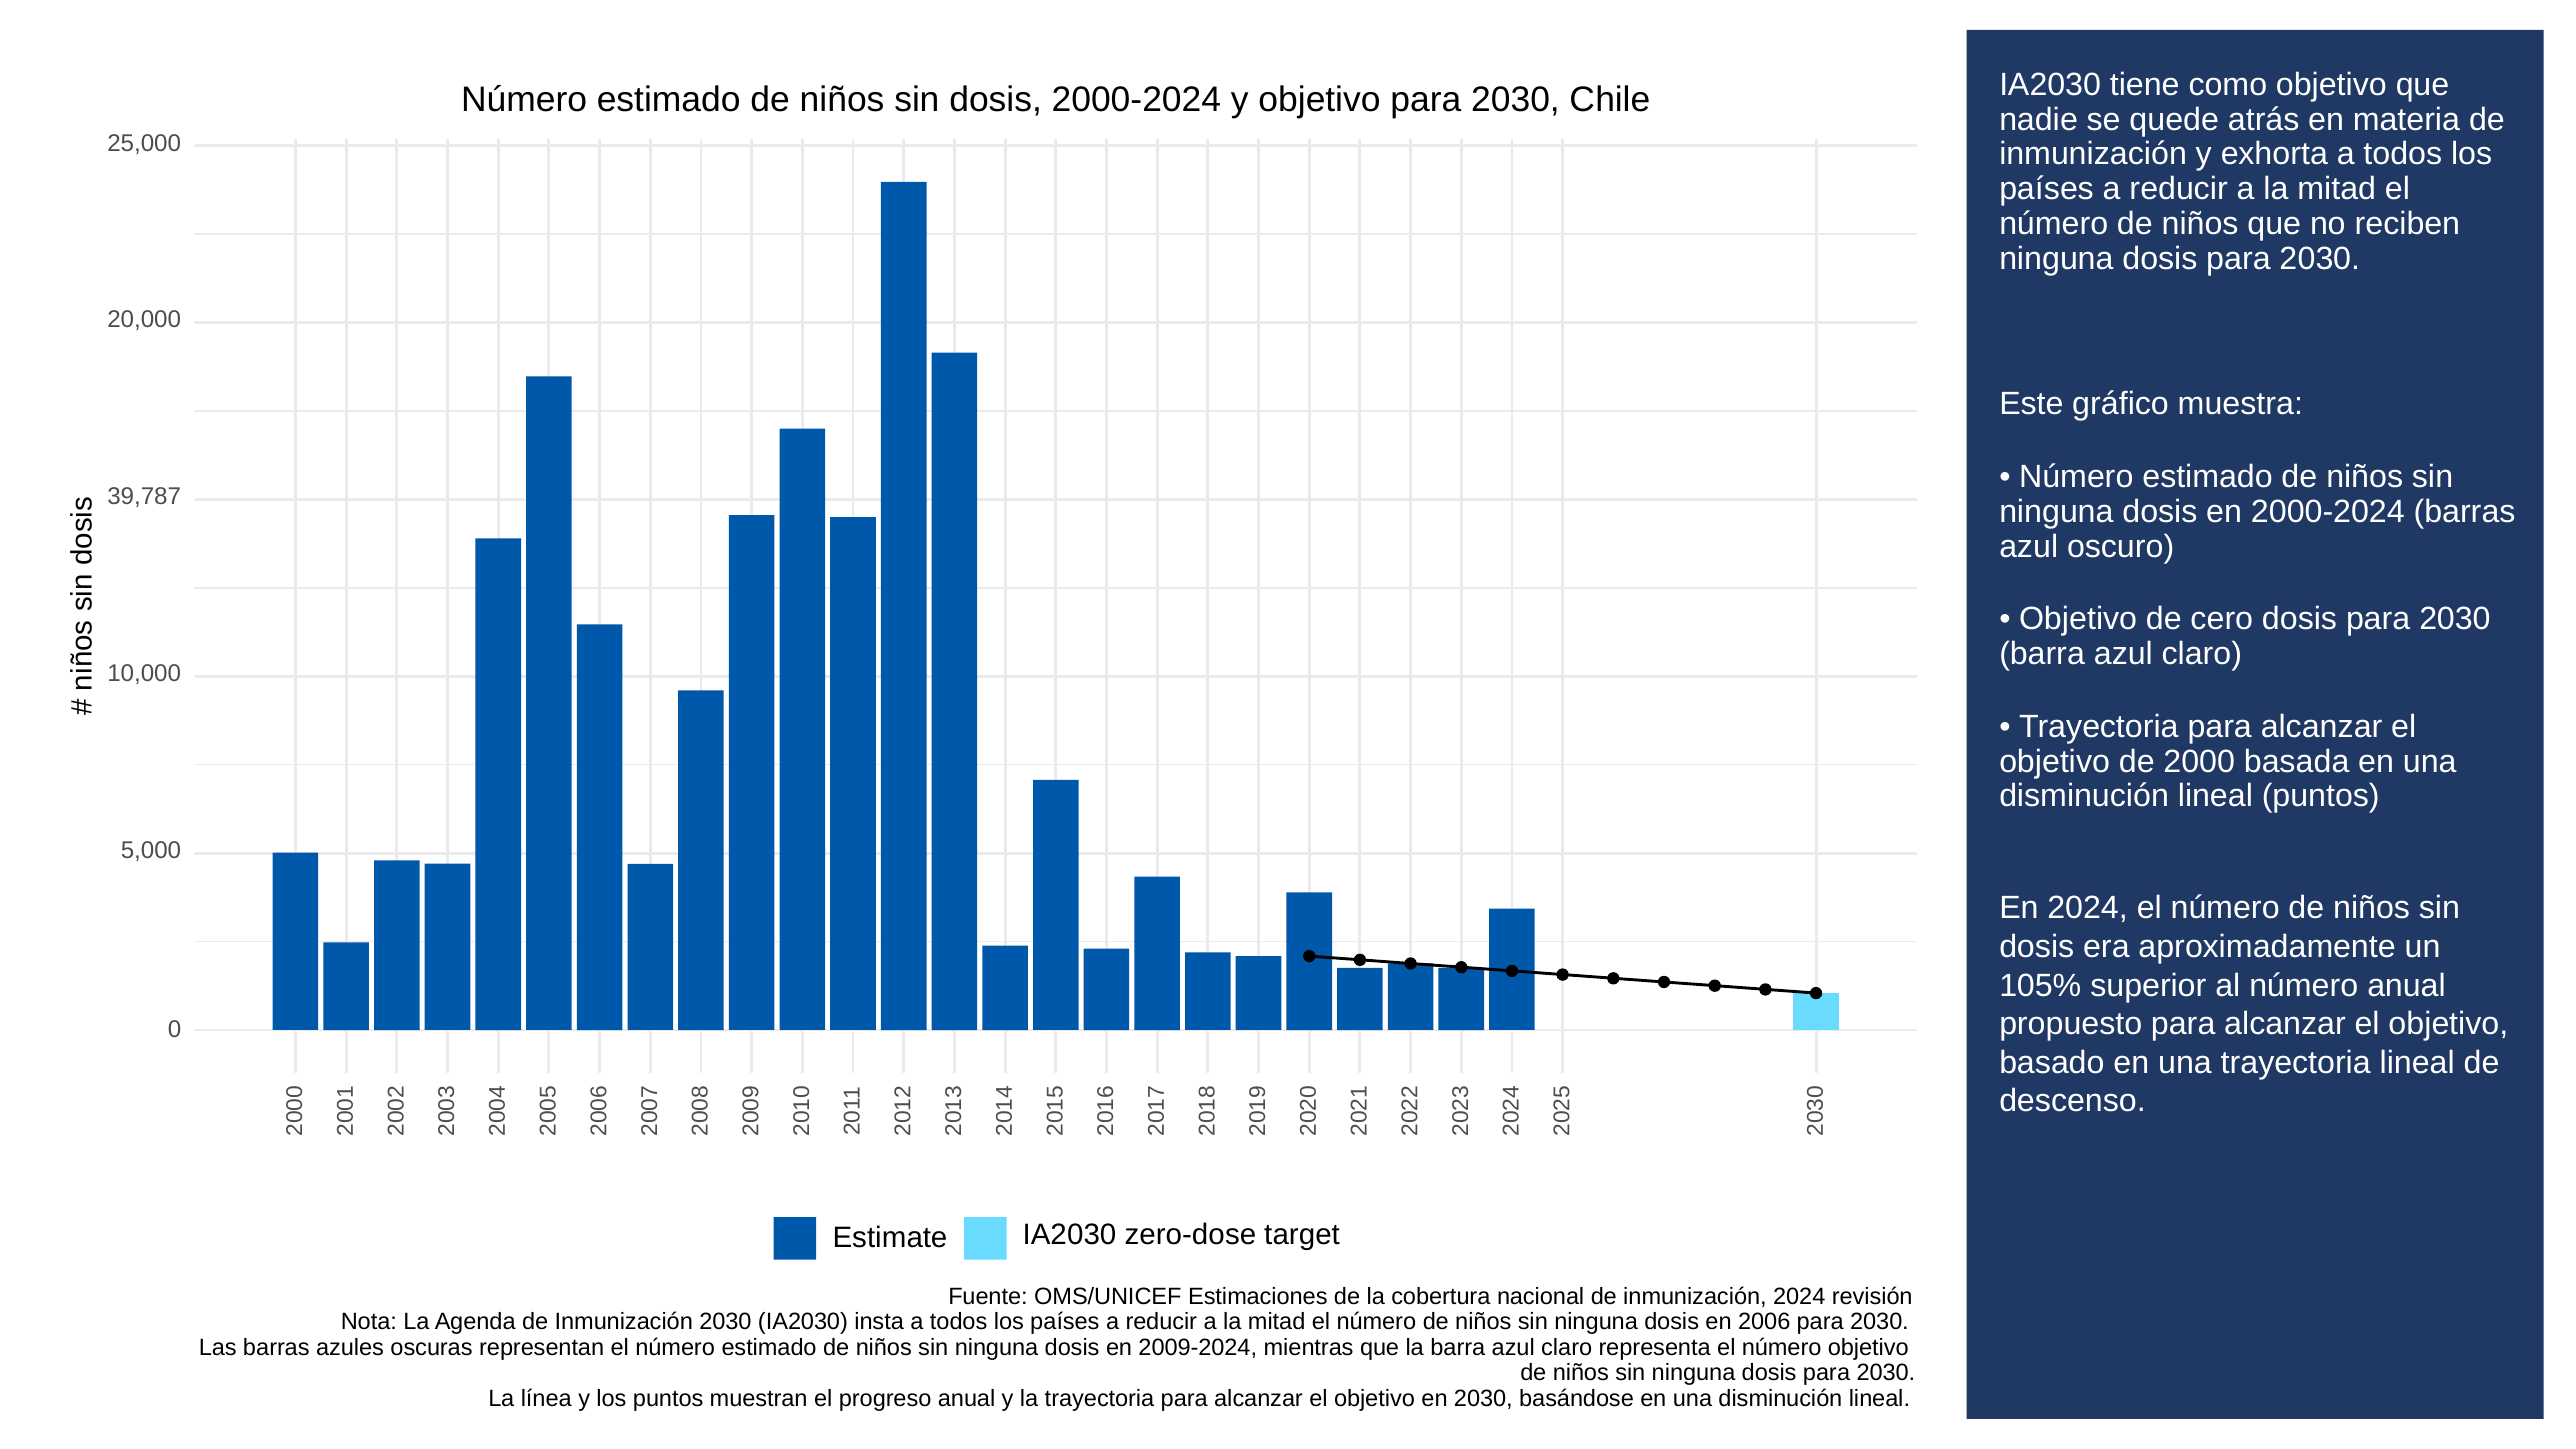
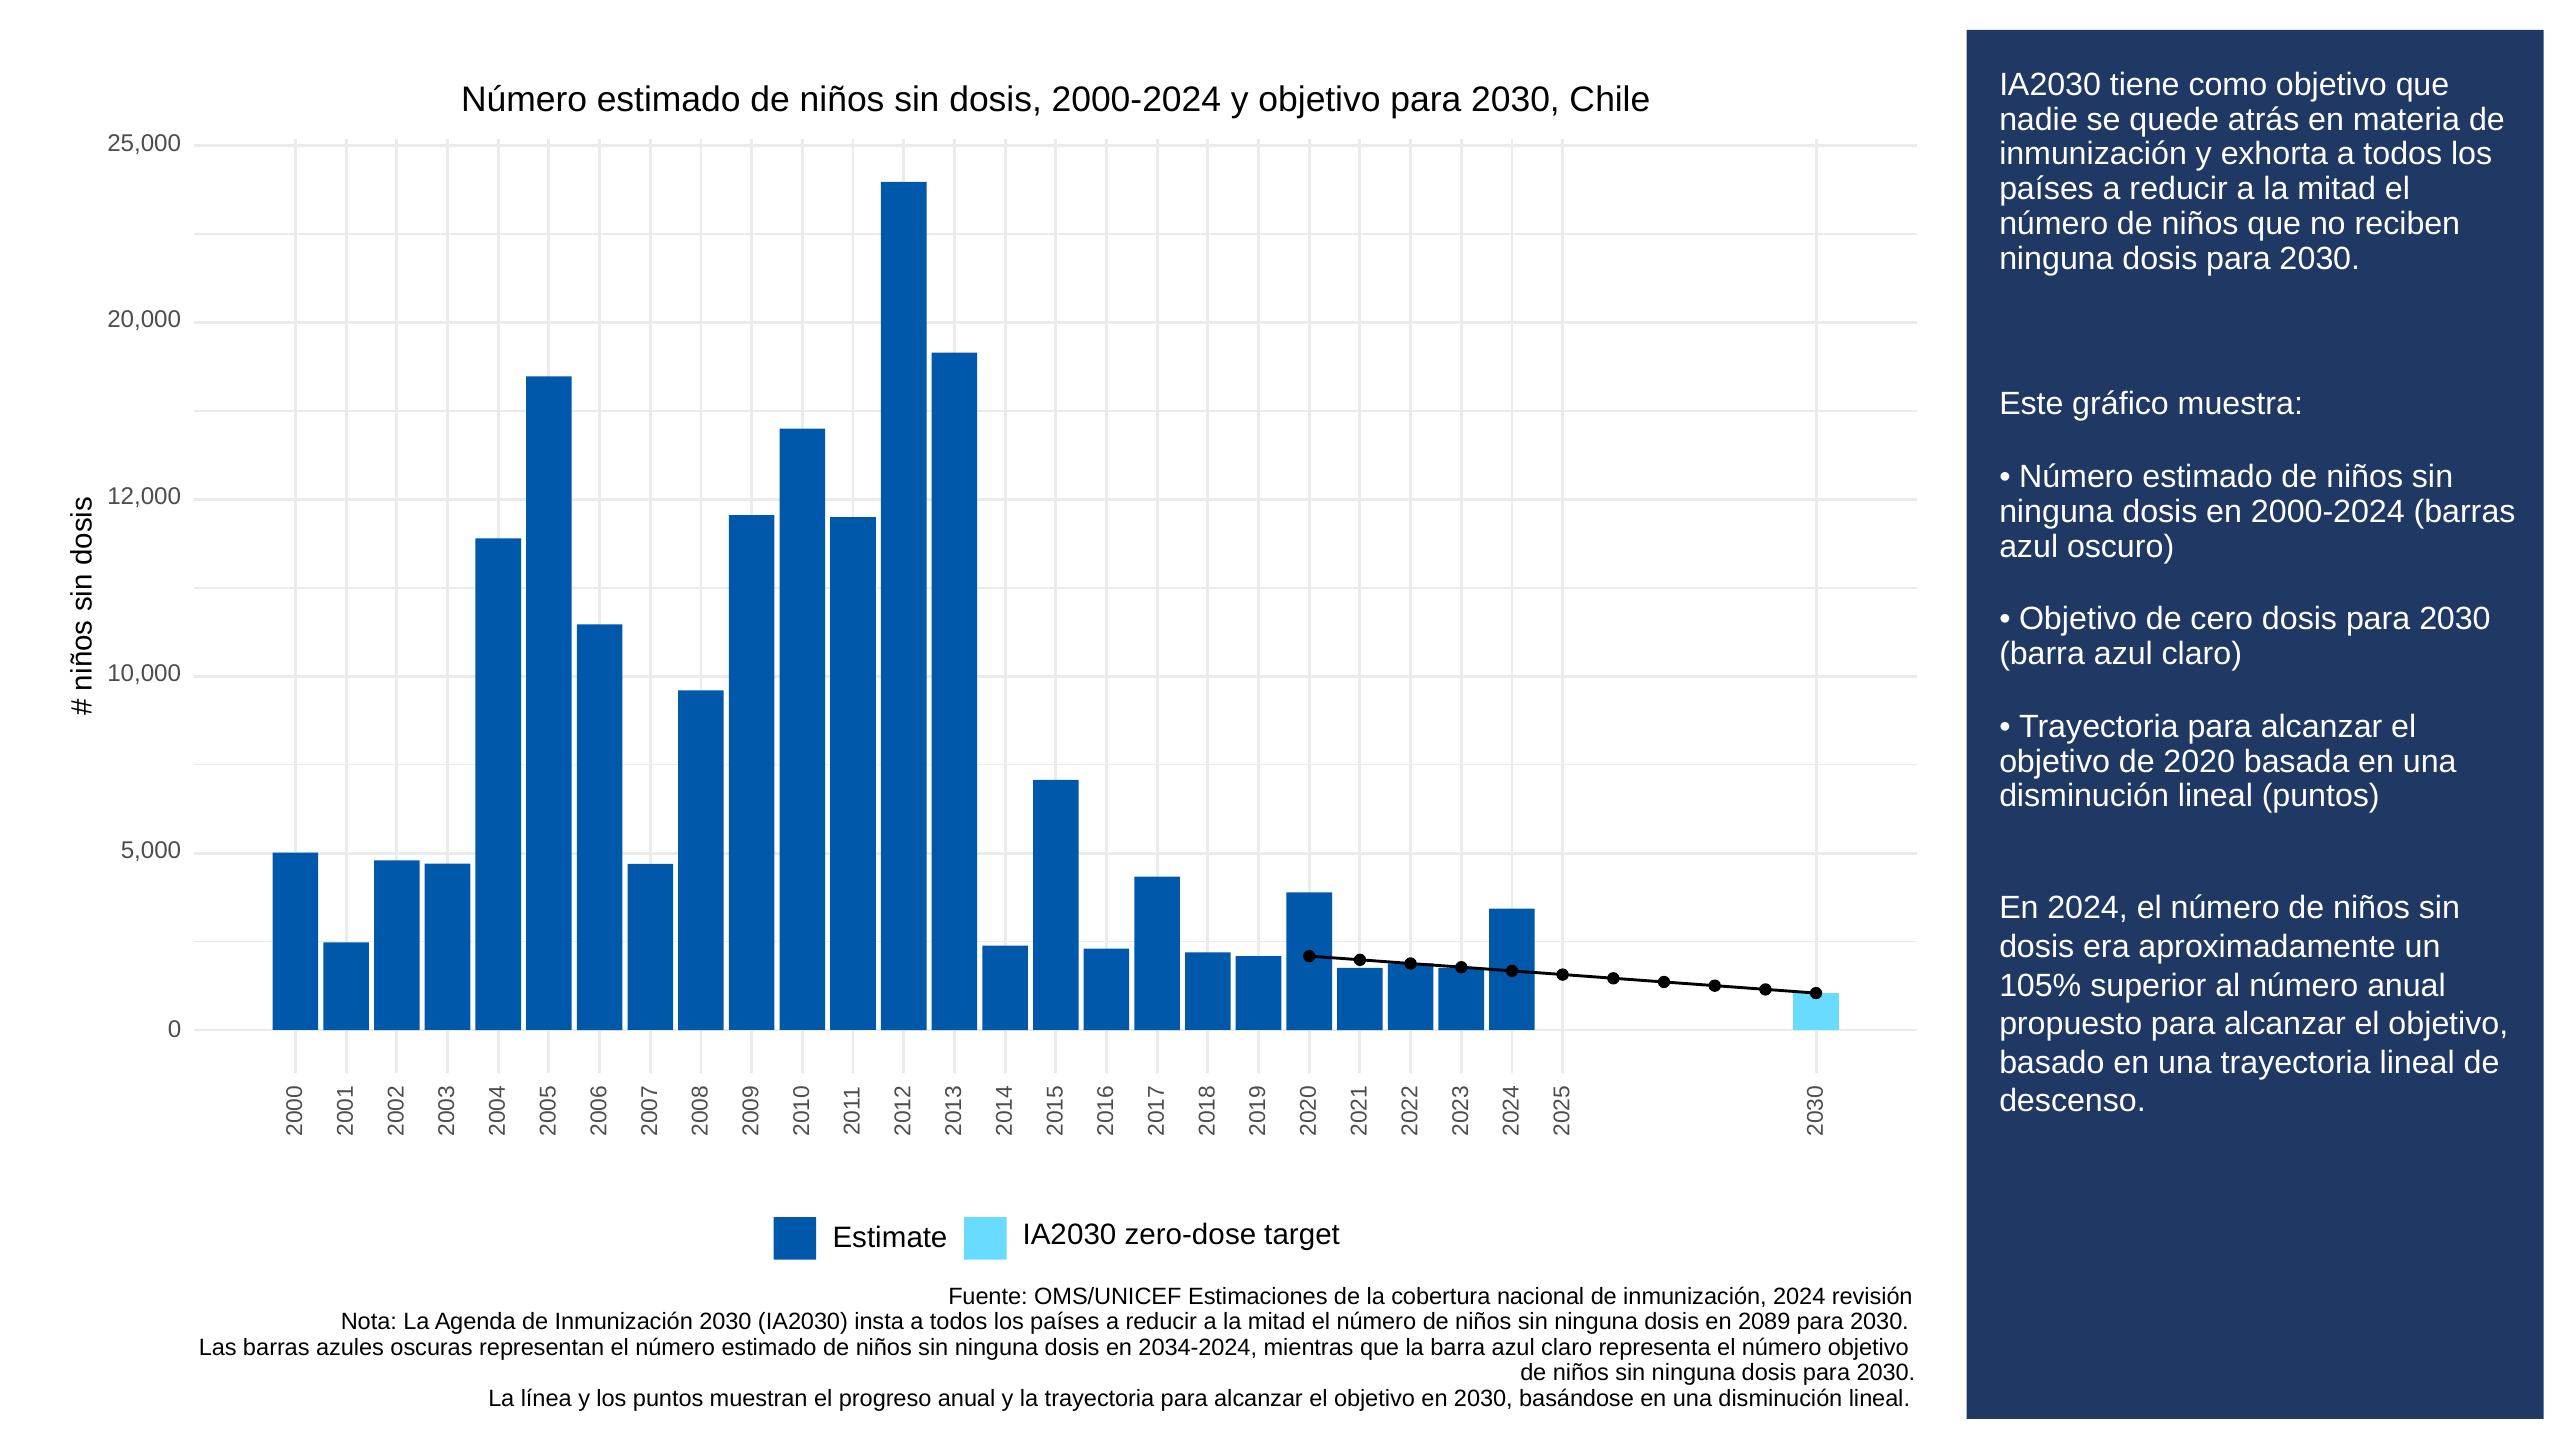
39,787: 39,787 -> 12,000
2000: 2000 -> 2020
2006: 2006 -> 2089
2009-2024: 2009-2024 -> 2034-2024
